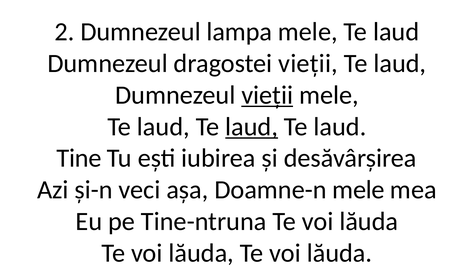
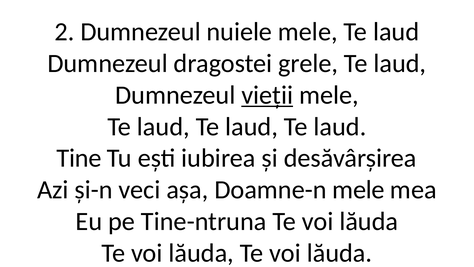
lampa: lampa -> nuiele
dragostei vieții: vieții -> grele
laud at (252, 126) underline: present -> none
